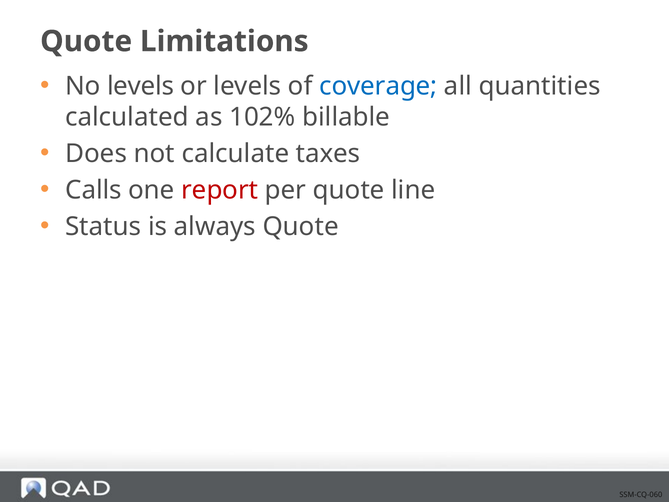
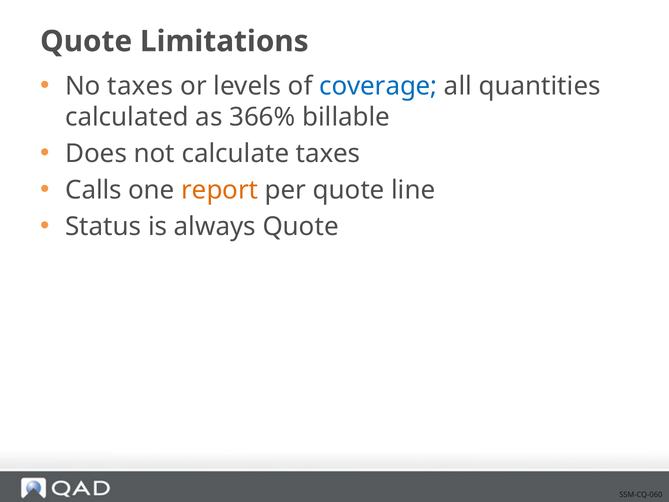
No levels: levels -> taxes
102%: 102% -> 366%
report colour: red -> orange
